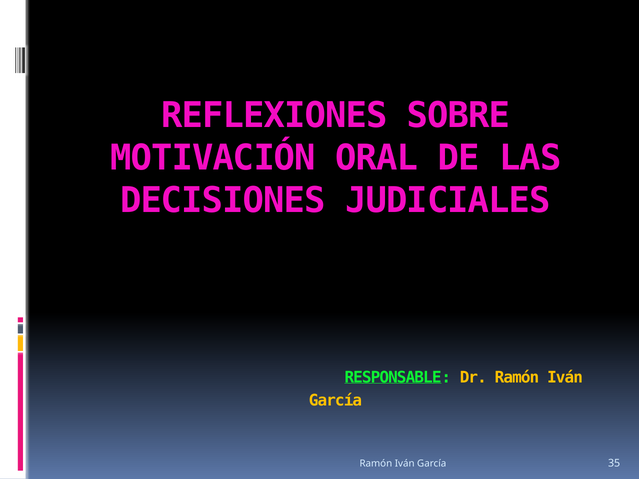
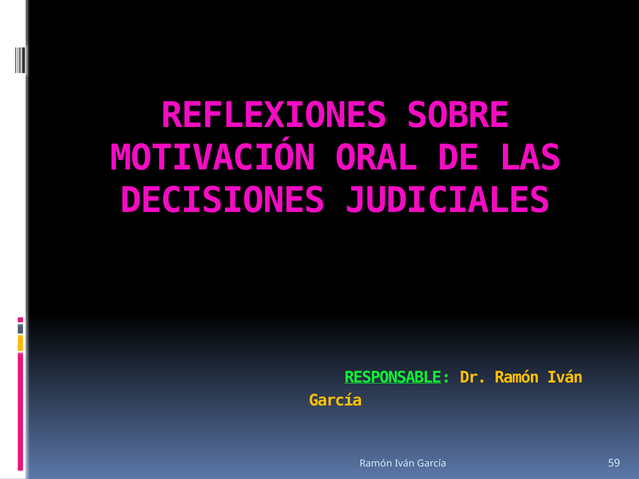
35: 35 -> 59
